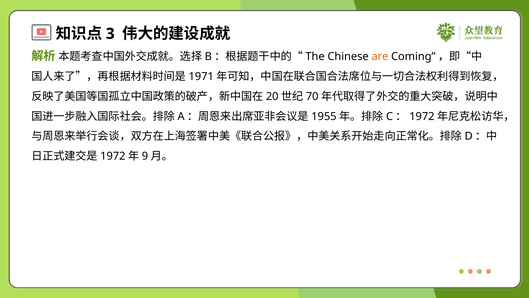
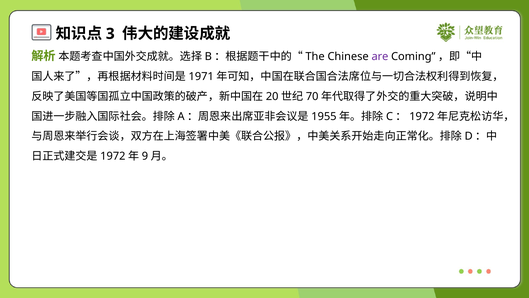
are colour: orange -> purple
